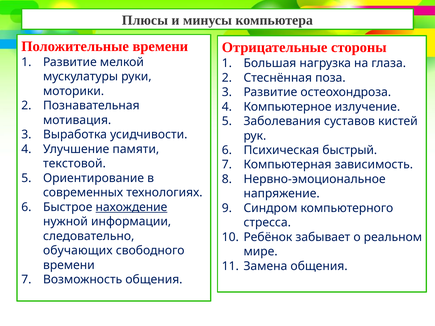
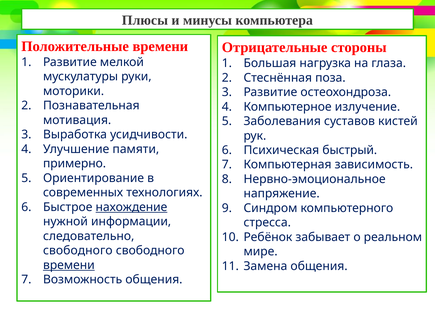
текстовой: текстовой -> примерно
обучающих at (78, 251): обучающих -> свободного
времени at (69, 265) underline: none -> present
